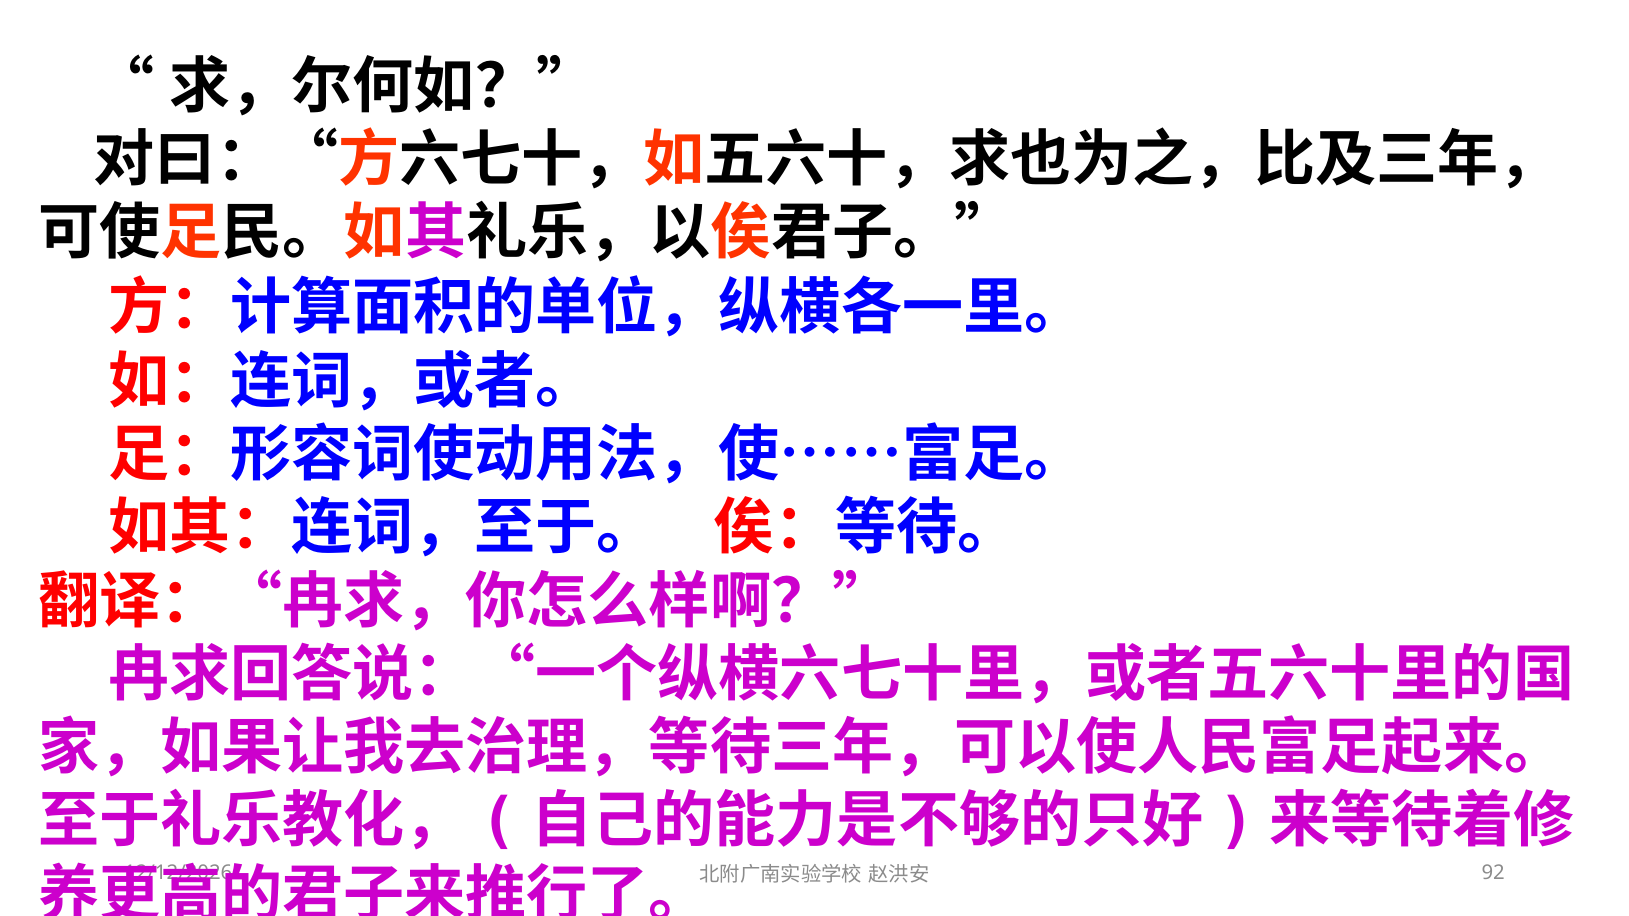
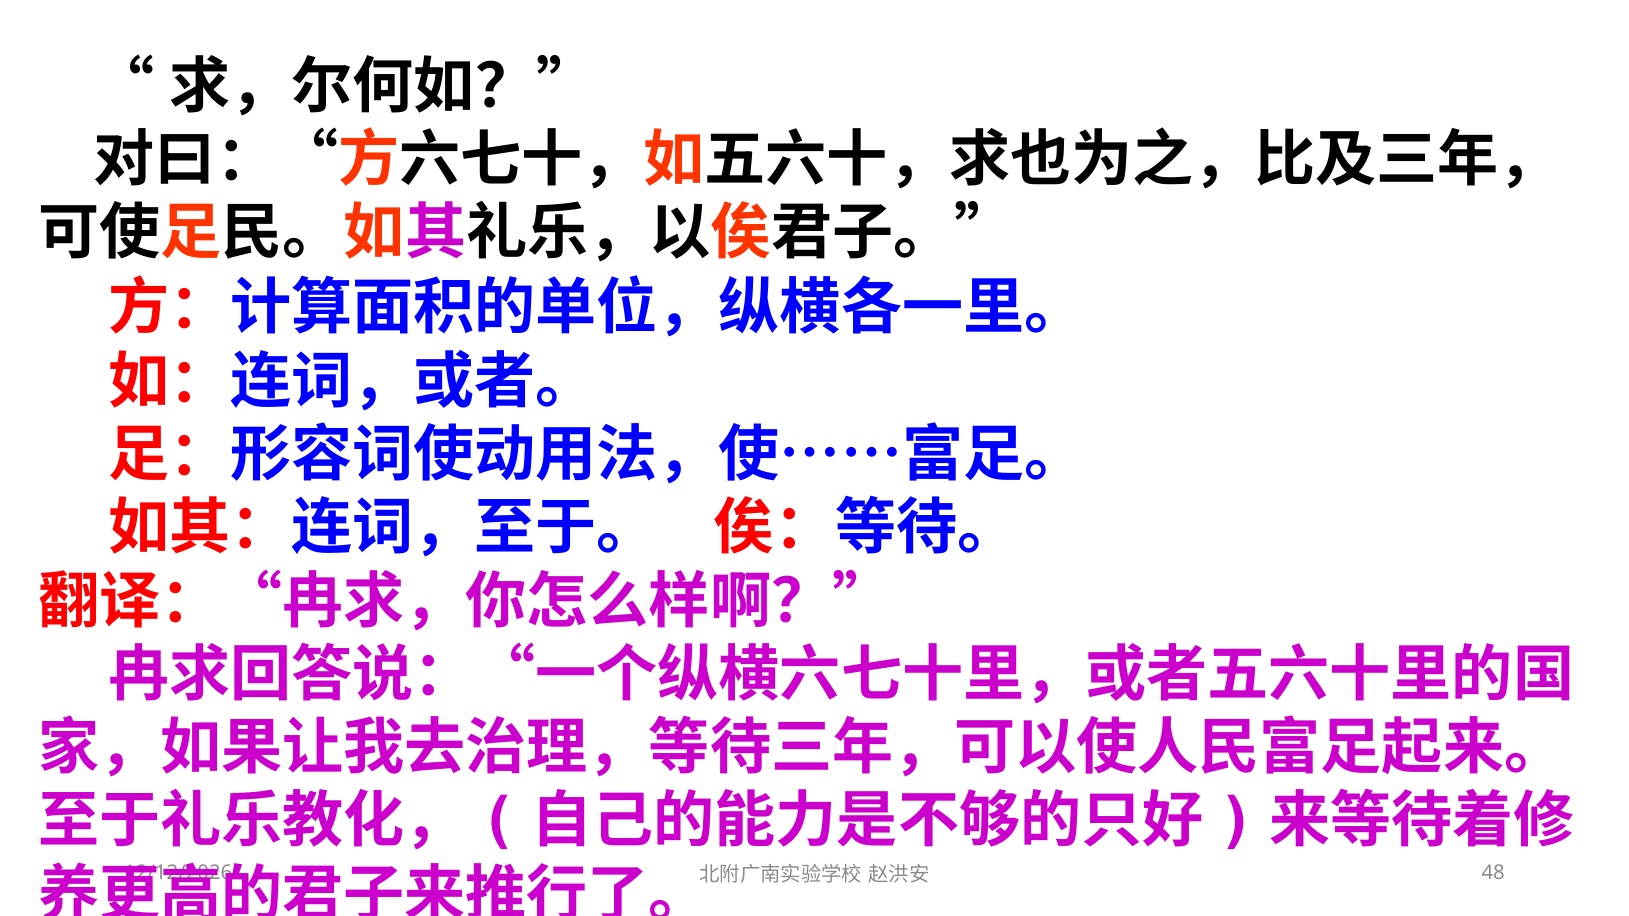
92: 92 -> 48
